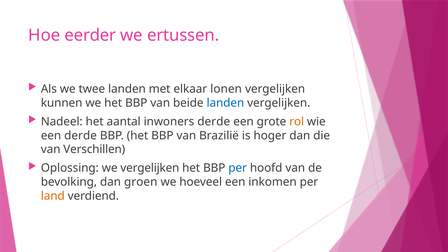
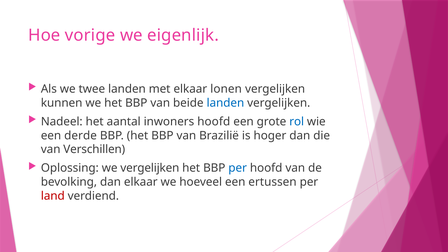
eerder: eerder -> vorige
ertussen: ertussen -> eigenlijk
inwoners derde: derde -> hoofd
rol colour: orange -> blue
dan groen: groen -> elkaar
inkomen: inkomen -> ertussen
land colour: orange -> red
